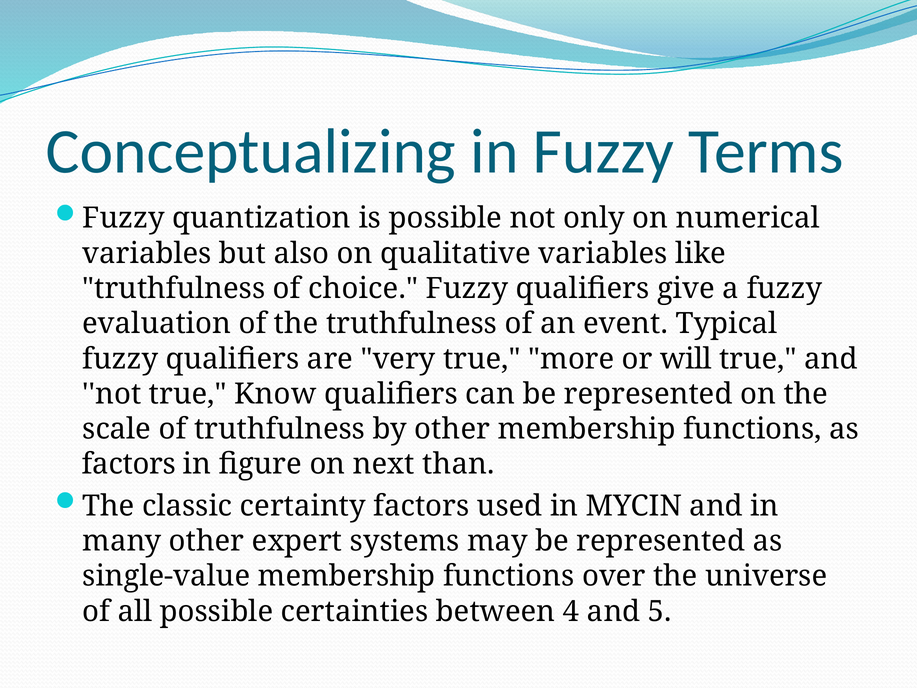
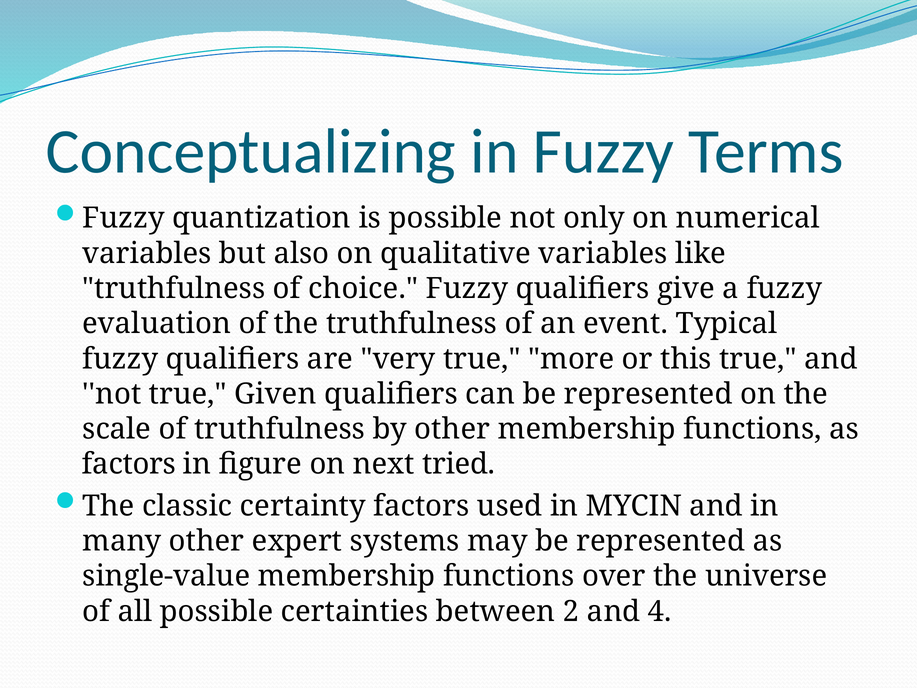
will: will -> this
Know: Know -> Given
than: than -> tried
4: 4 -> 2
5: 5 -> 4
